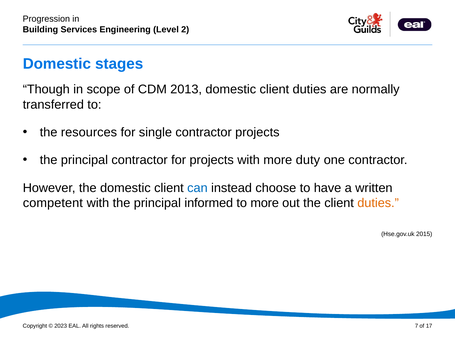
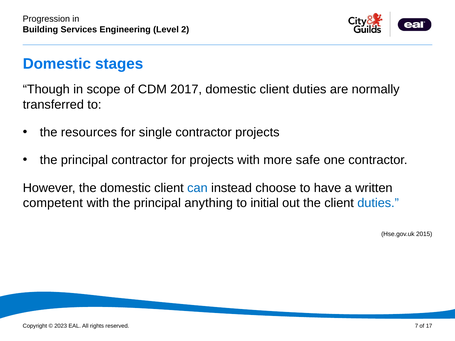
2013: 2013 -> 2017
duty: duty -> safe
informed: informed -> anything
to more: more -> initial
duties at (378, 203) colour: orange -> blue
